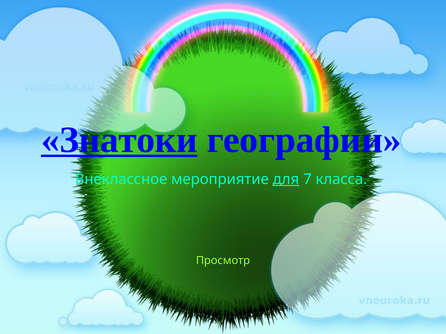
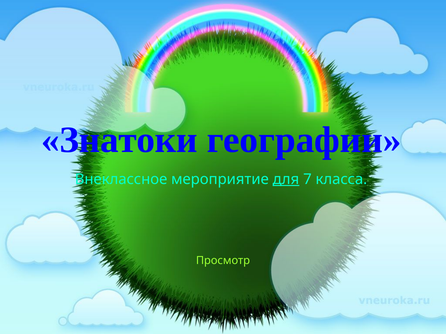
Знатоки underline: present -> none
